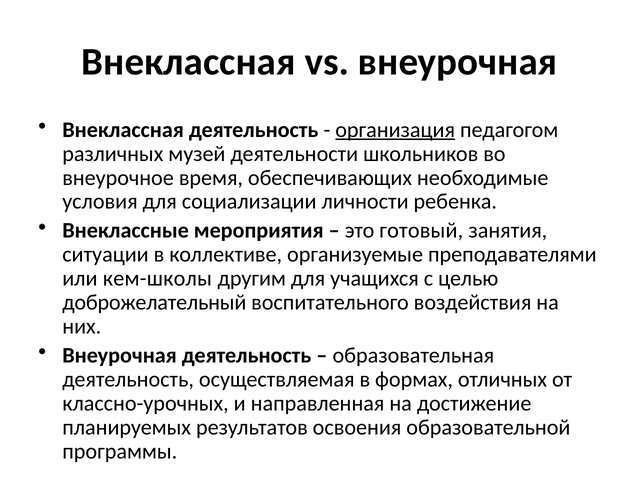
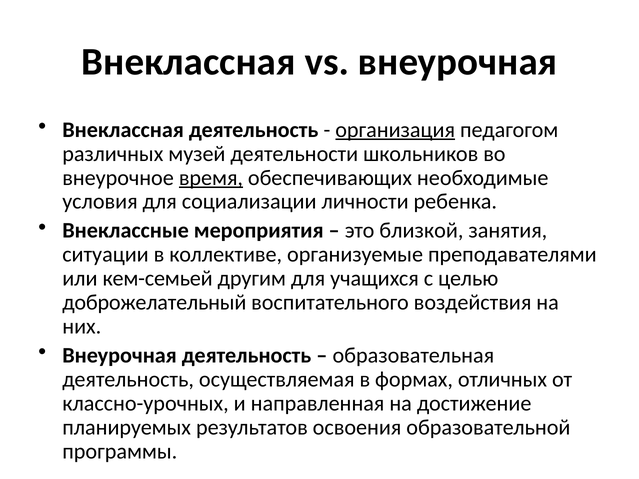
время underline: none -> present
готовый: готовый -> близкой
кем-школы: кем-школы -> кем-семьей
